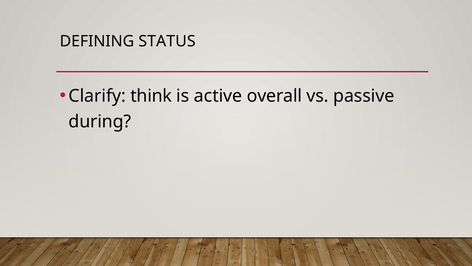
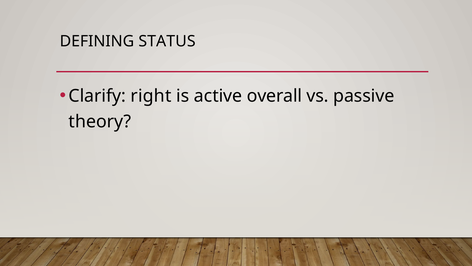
think: think -> right
during: during -> theory
